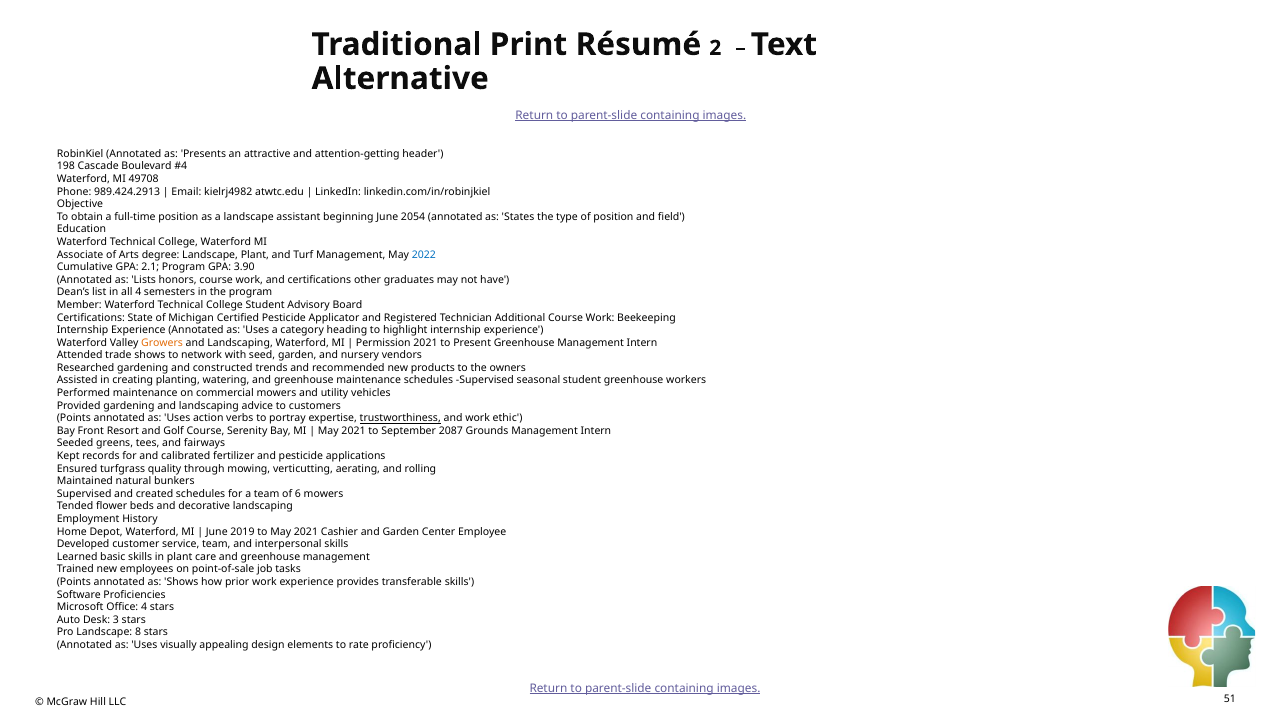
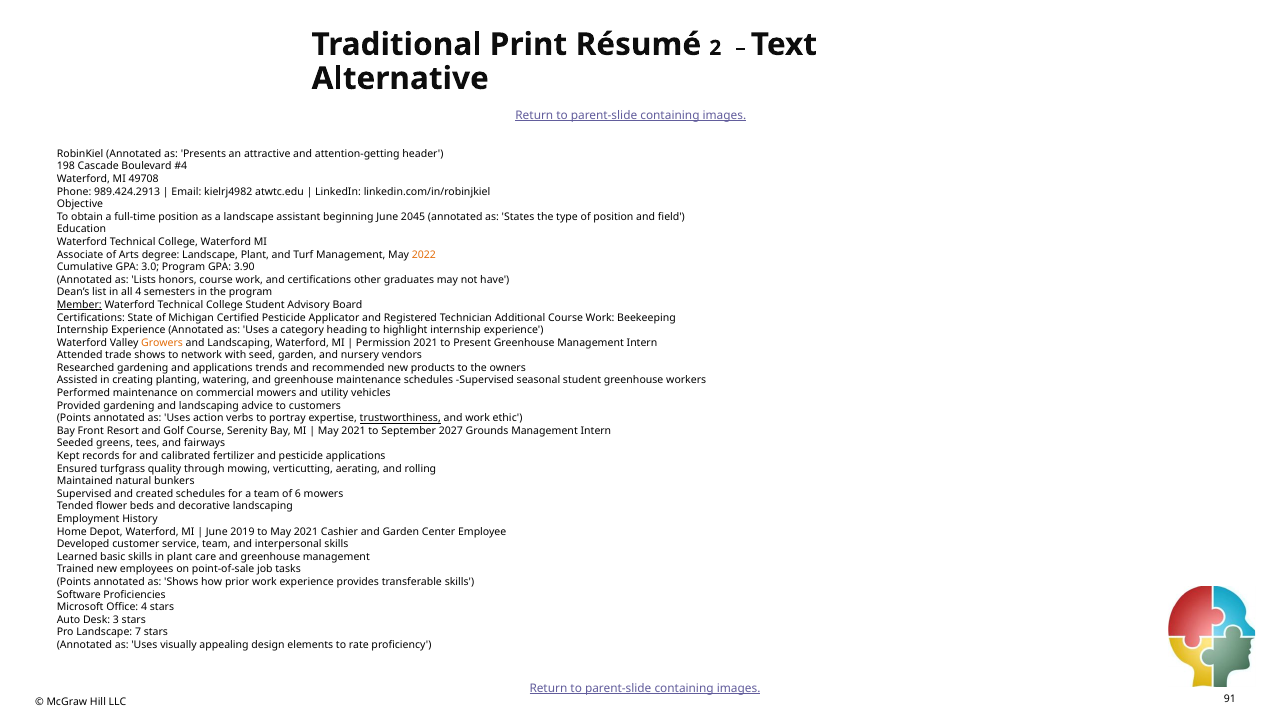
2054: 2054 -> 2045
2022 colour: blue -> orange
2.1: 2.1 -> 3.0
Member underline: none -> present
and constructed: constructed -> applications
2087: 2087 -> 2027
8: 8 -> 7
51: 51 -> 91
